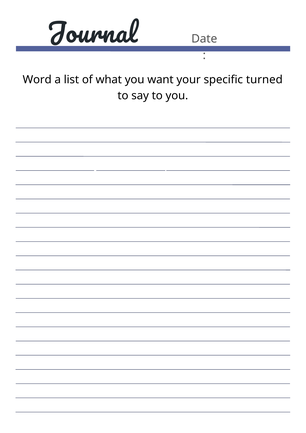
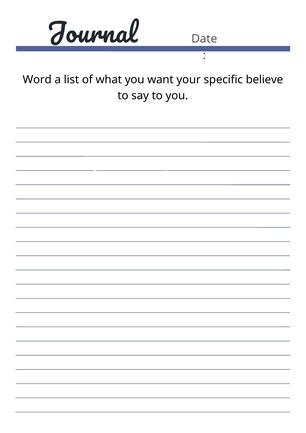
turned: turned -> believe
